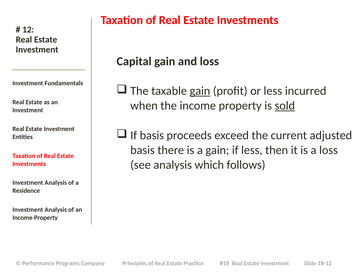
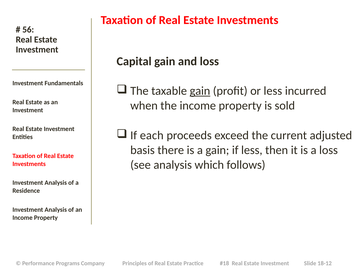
12: 12 -> 56
sold underline: present -> none
basis at (152, 135): basis -> each
